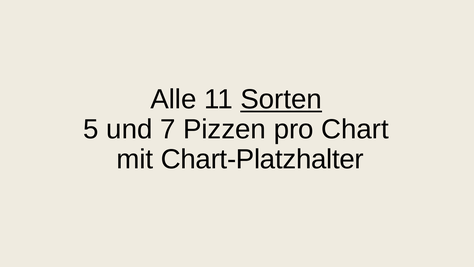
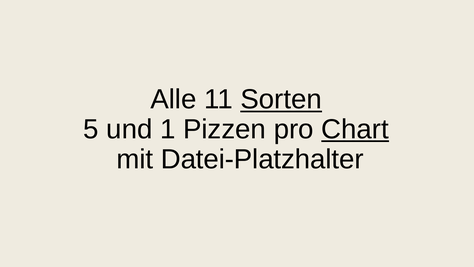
7: 7 -> 1
Chart underline: none -> present
Chart-Platzhalter: Chart-Platzhalter -> Datei-Platzhalter
